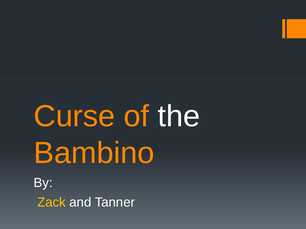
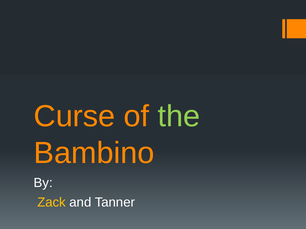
the colour: white -> light green
